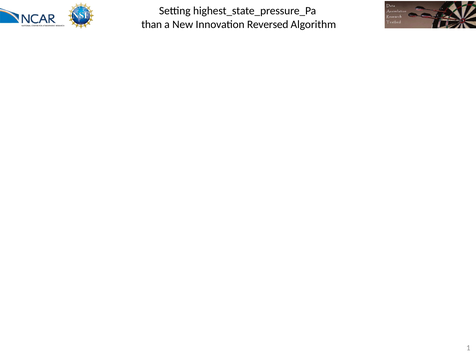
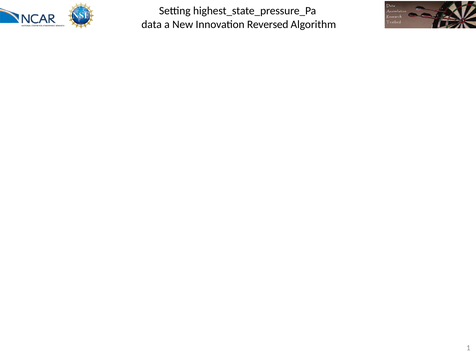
than: than -> data
